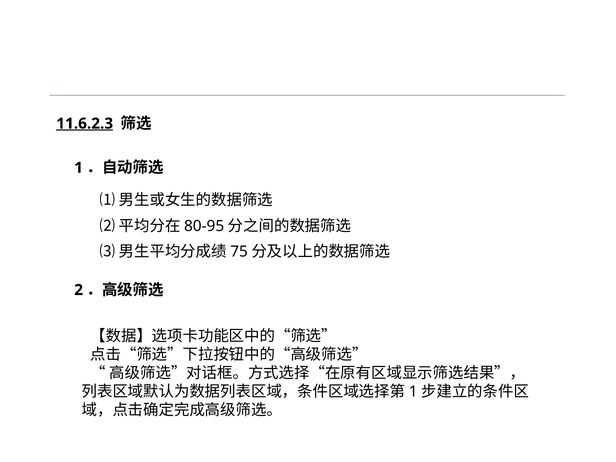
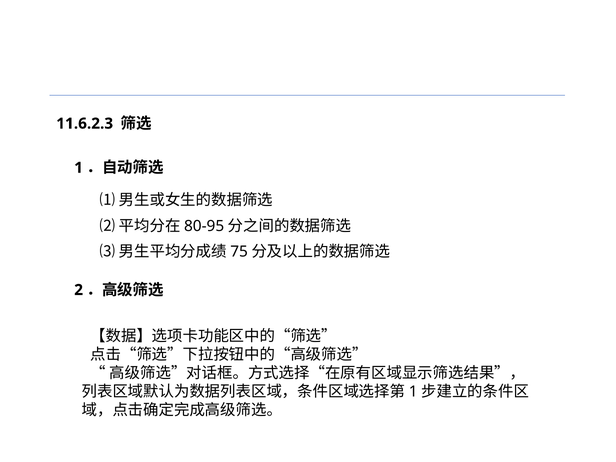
11.6.2.3 underline: present -> none
